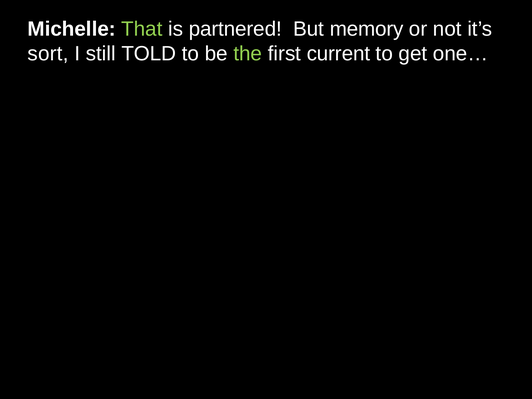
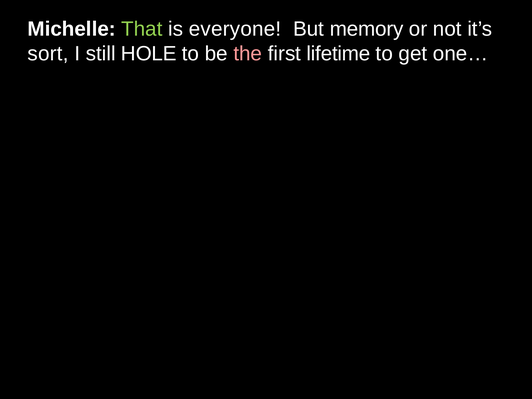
partnered: partnered -> everyone
TOLD: TOLD -> HOLE
the colour: light green -> pink
current: current -> lifetime
